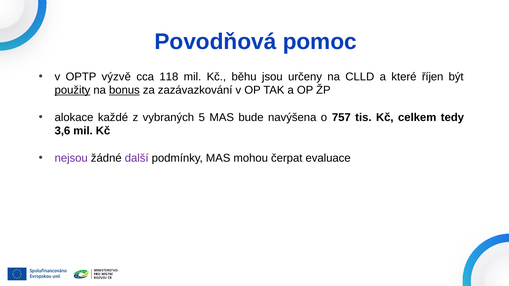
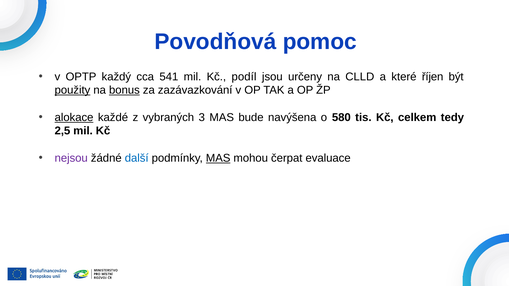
výzvě: výzvě -> každý
118: 118 -> 541
běhu: běhu -> podíl
alokace underline: none -> present
5: 5 -> 3
757: 757 -> 580
3,6: 3,6 -> 2,5
další colour: purple -> blue
MAS at (218, 158) underline: none -> present
